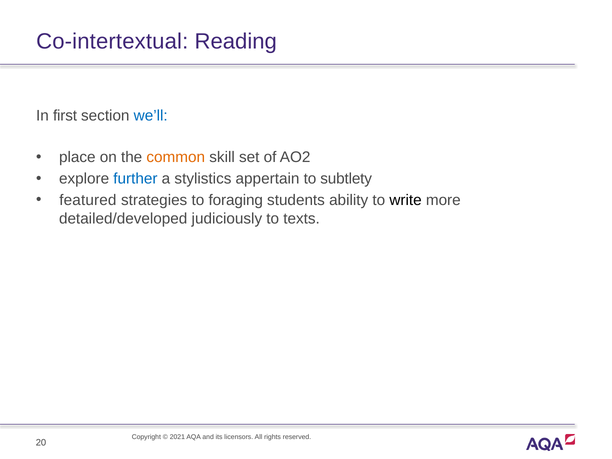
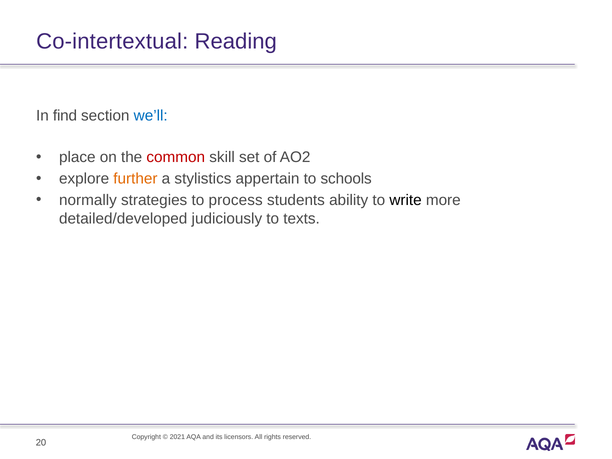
first: first -> find
common colour: orange -> red
further colour: blue -> orange
subtlety: subtlety -> schools
featured: featured -> normally
foraging: foraging -> process
